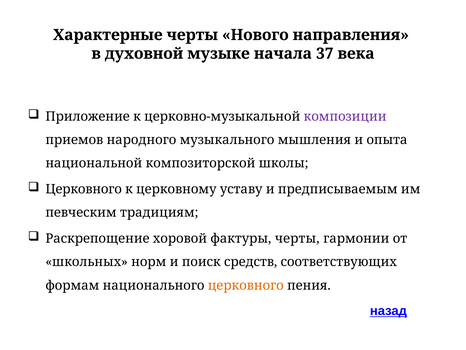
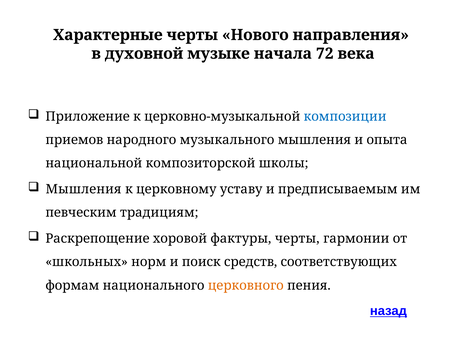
37: 37 -> 72
композиции colour: purple -> blue
Церковного at (84, 189): Церковного -> Мышления
